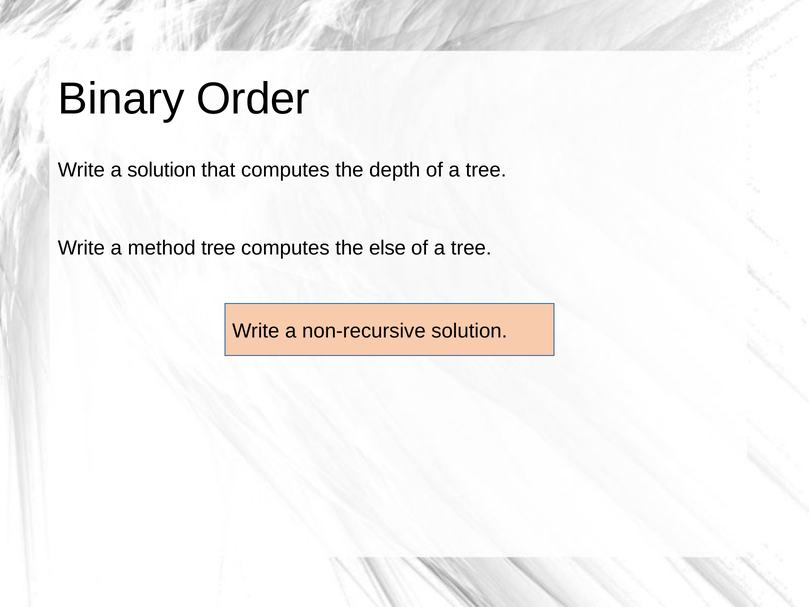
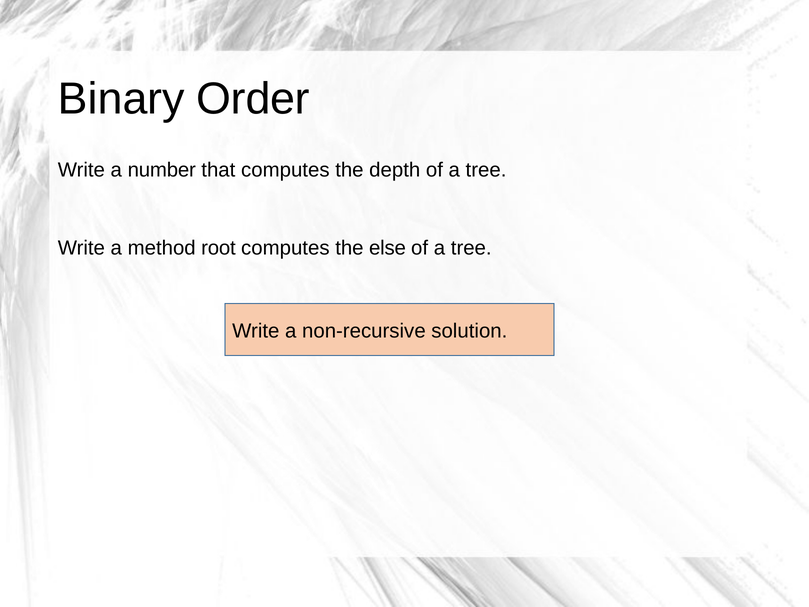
a solution: solution -> number
method tree: tree -> root
